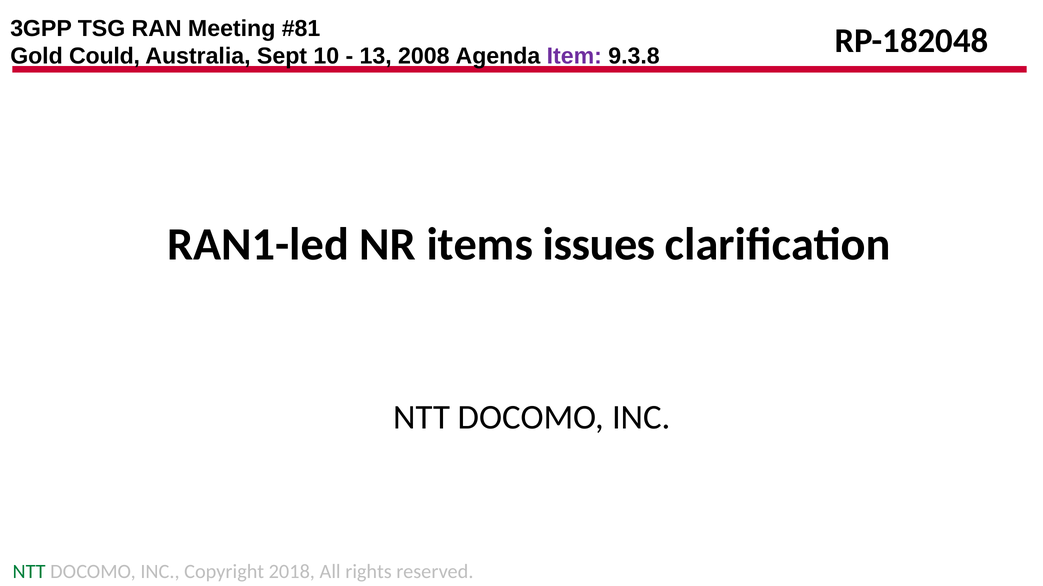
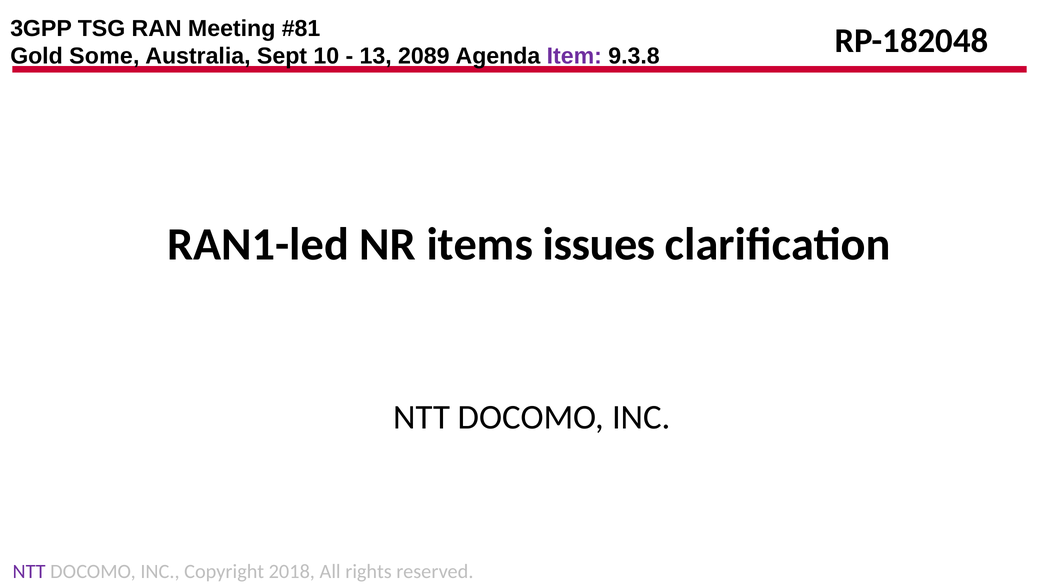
Could: Could -> Some
2008: 2008 -> 2089
NTT at (29, 572) colour: green -> purple
